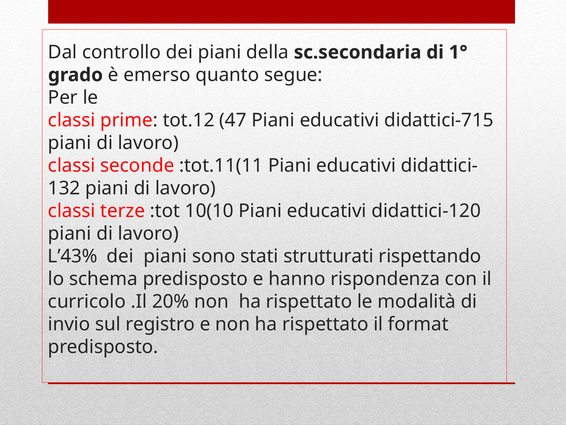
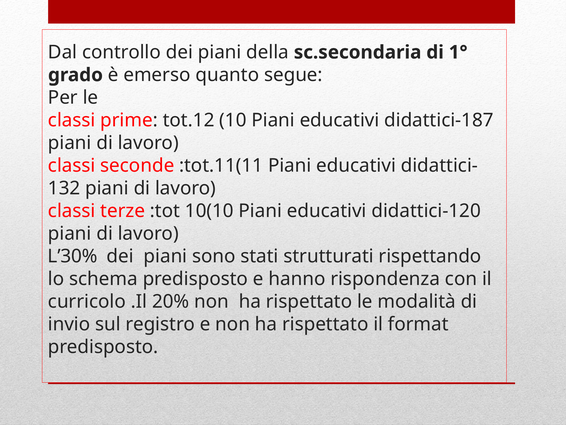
47: 47 -> 10
didattici-715: didattici-715 -> didattici-187
L’43%: L’43% -> L’30%
